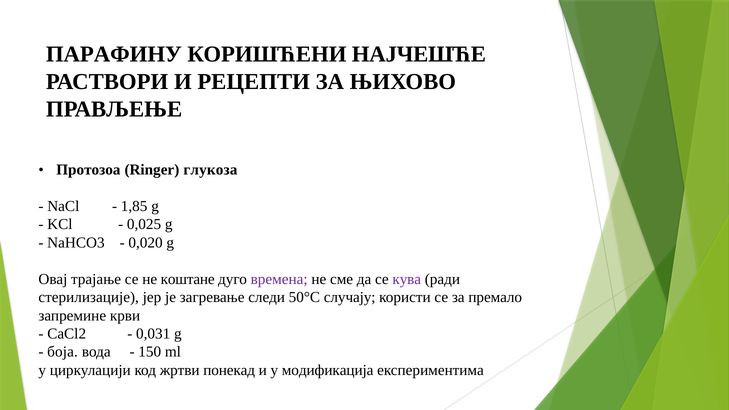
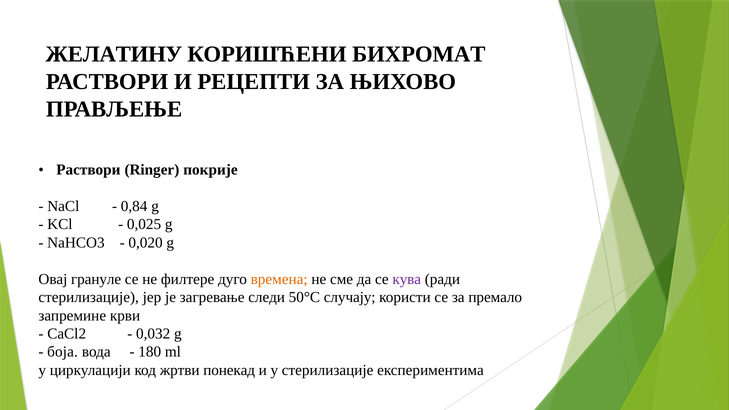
ПАРАФИНУ: ПАРАФИНУ -> ЖЕЛАТИНУ
НАЈЧЕШЋЕ: НАЈЧЕШЋЕ -> БИХРОМАТ
Протозоа at (88, 170): Протозоа -> Раствори
глукоза: глукоза -> покрије
1,85: 1,85 -> 0,84
трајање: трајање -> грануле
коштане: коштане -> филтере
времена colour: purple -> orange
0,031: 0,031 -> 0,032
150: 150 -> 180
у модификација: модификација -> стерилизације
